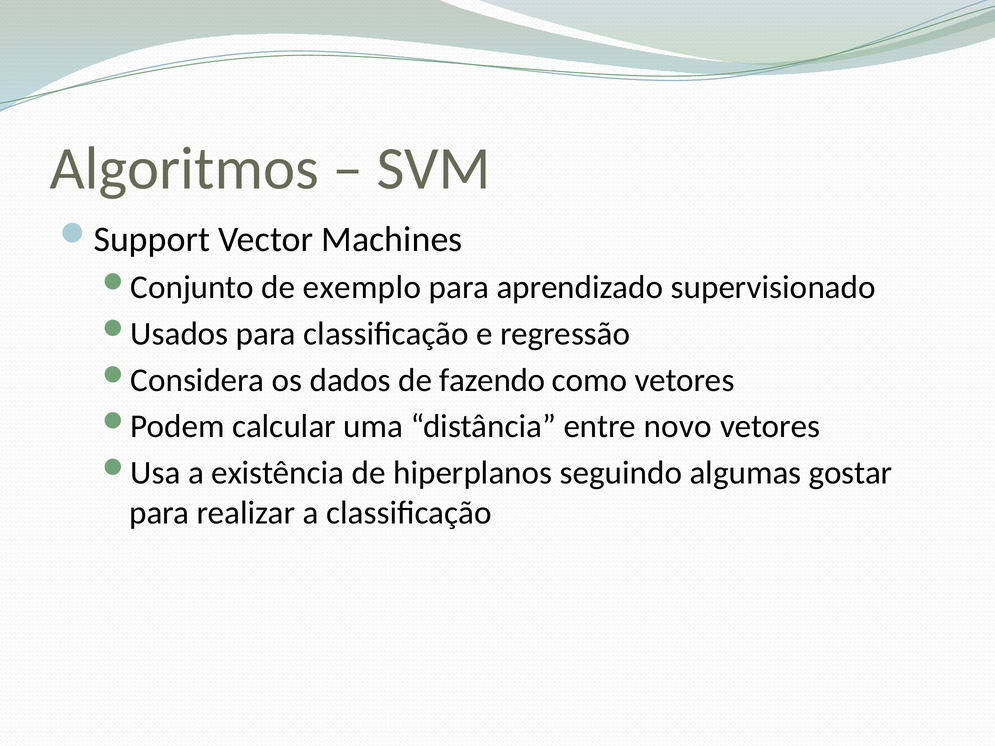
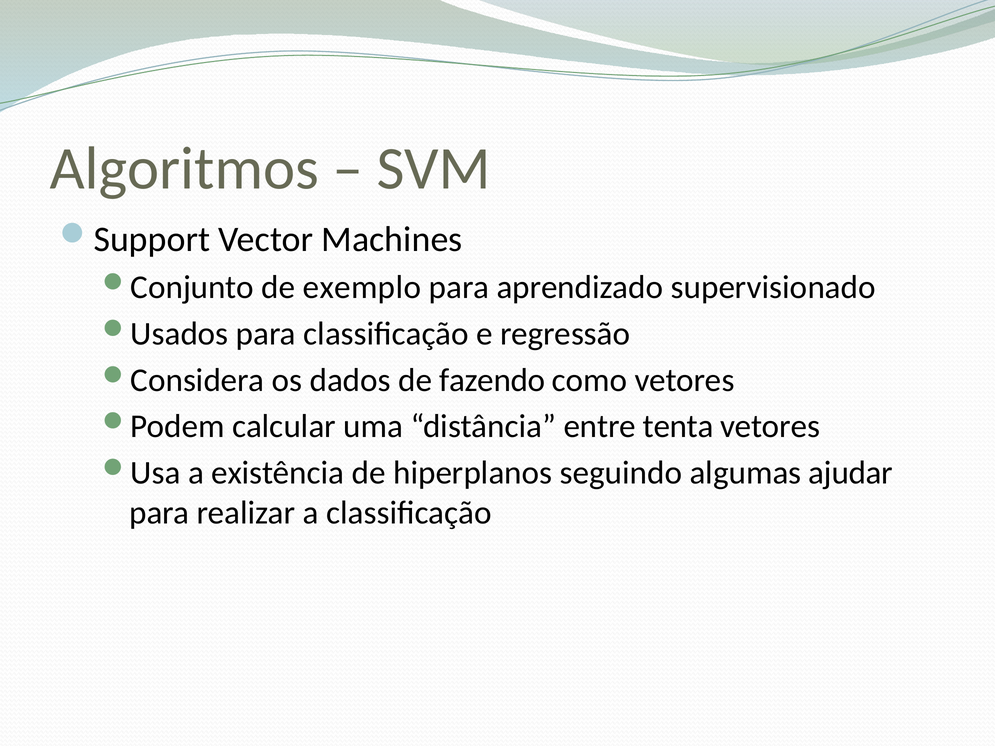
novo: novo -> tenta
gostar: gostar -> ajudar
